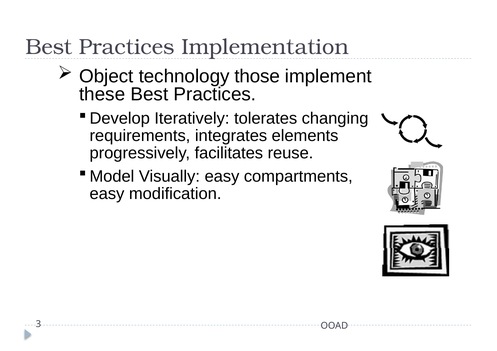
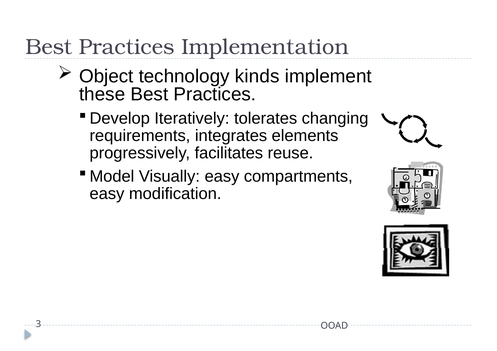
those: those -> kinds
